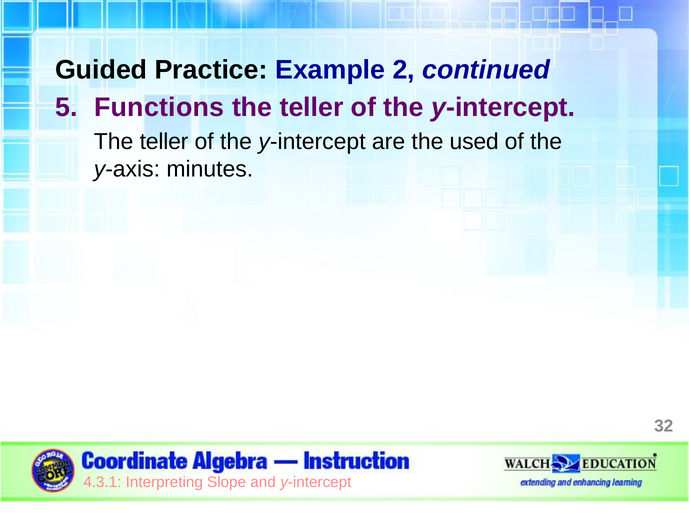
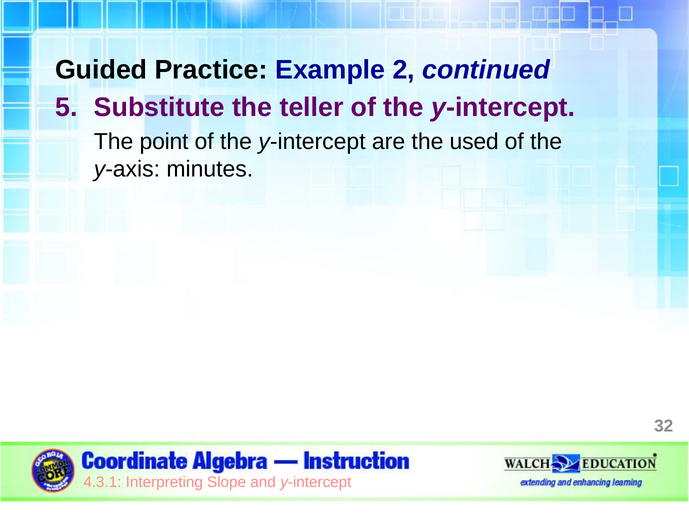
Functions: Functions -> Substitute
teller at (164, 141): teller -> point
